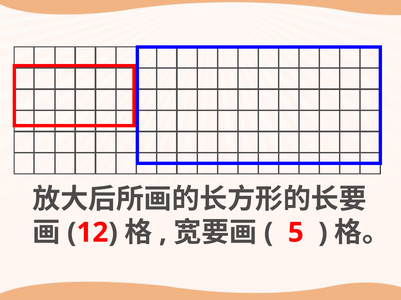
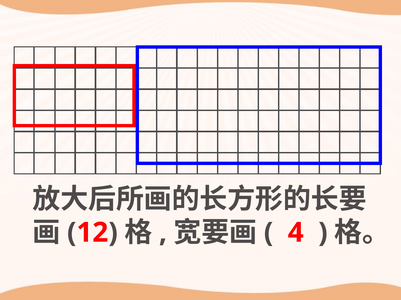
5: 5 -> 4
